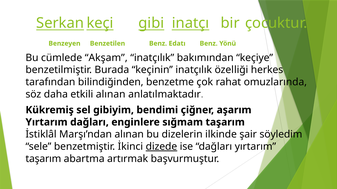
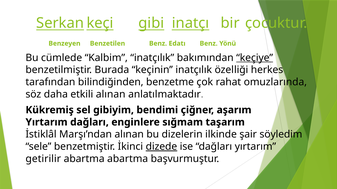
Akşam: Akşam -> Kalbim
keçiye underline: none -> present
taşarım at (43, 159): taşarım -> getirilir
abartma artırmak: artırmak -> abartma
